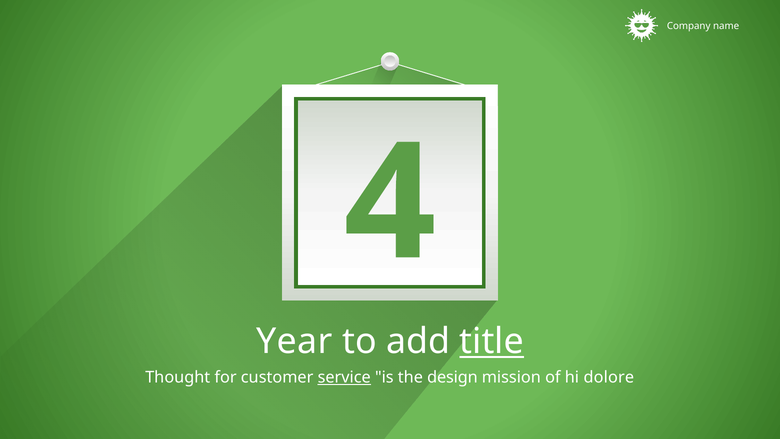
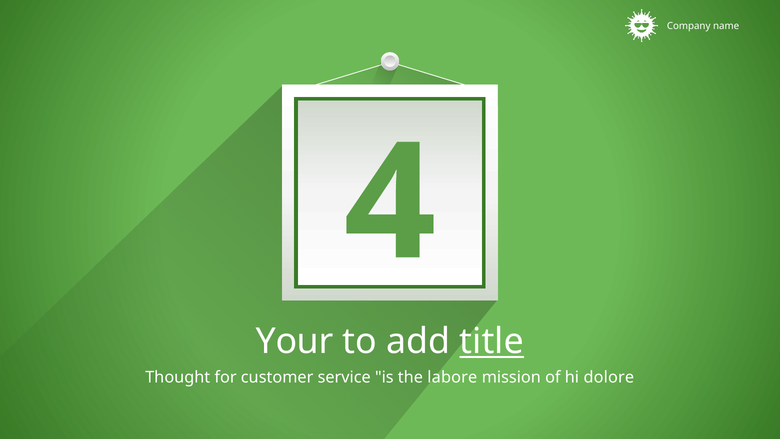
Year: Year -> Your
service underline: present -> none
design: design -> labore
